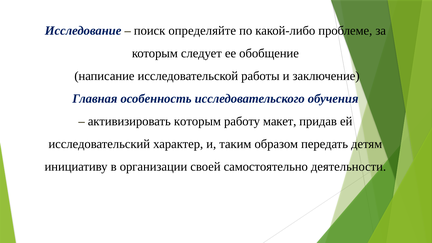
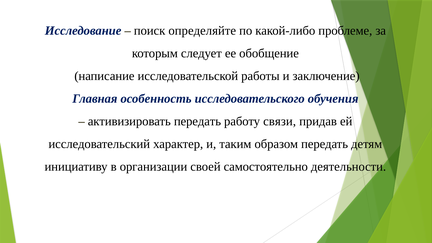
активизировать которым: которым -> передать
макет: макет -> связи
